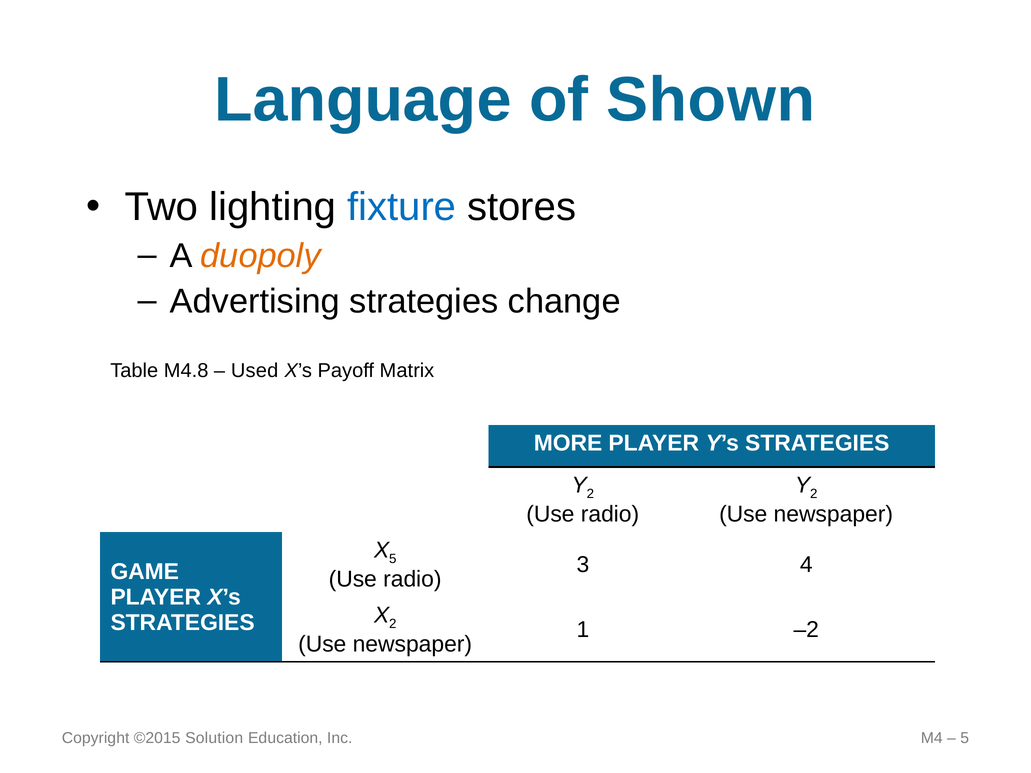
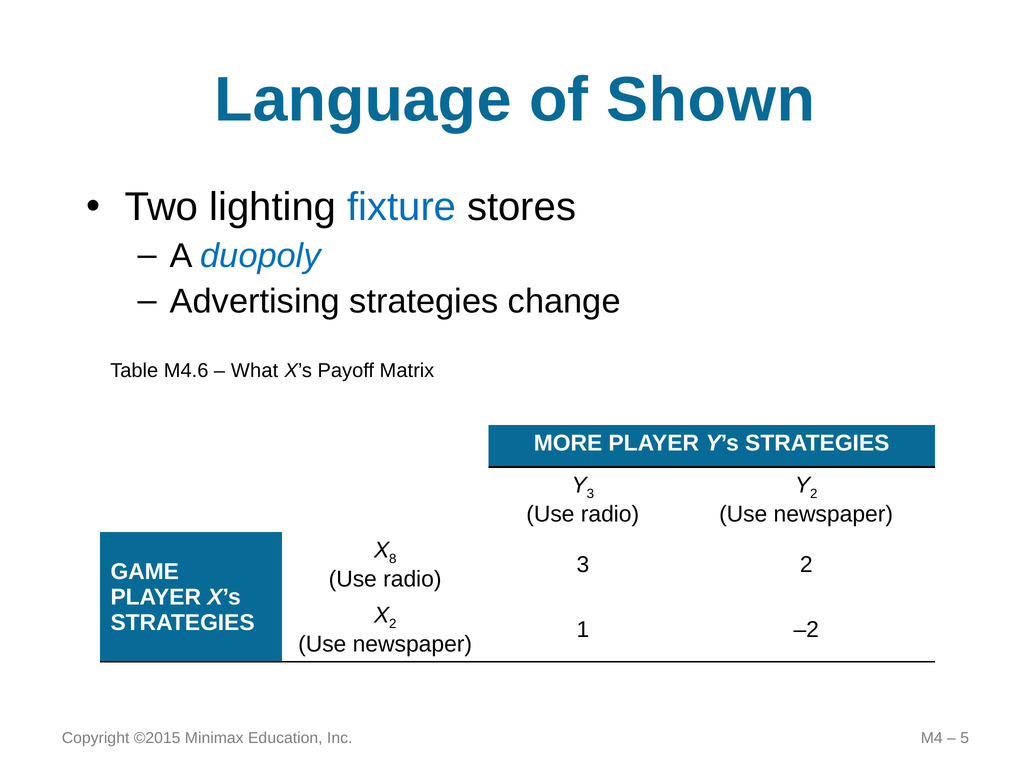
duopoly colour: orange -> blue
M4.8: M4.8 -> M4.6
Used: Used -> What
2 at (590, 494): 2 -> 3
5 at (393, 559): 5 -> 8
3 4: 4 -> 2
Solution: Solution -> Minimax
